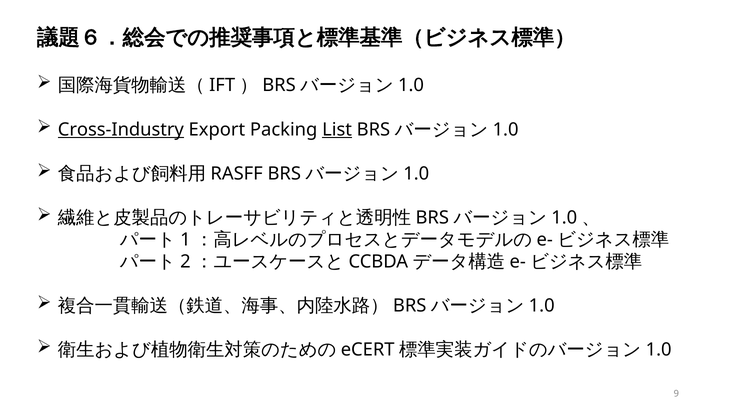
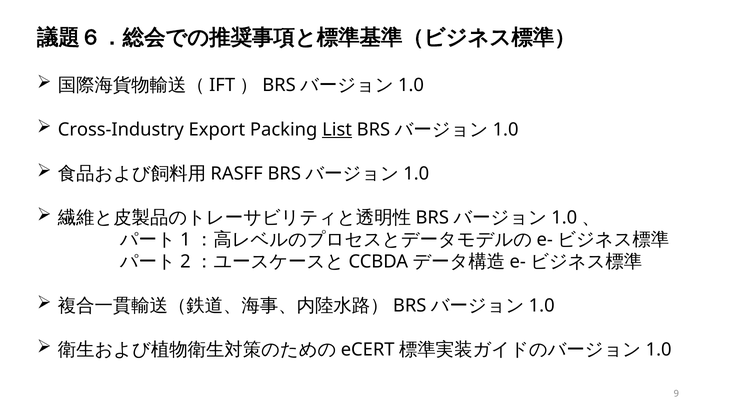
Cross-Industry underline: present -> none
